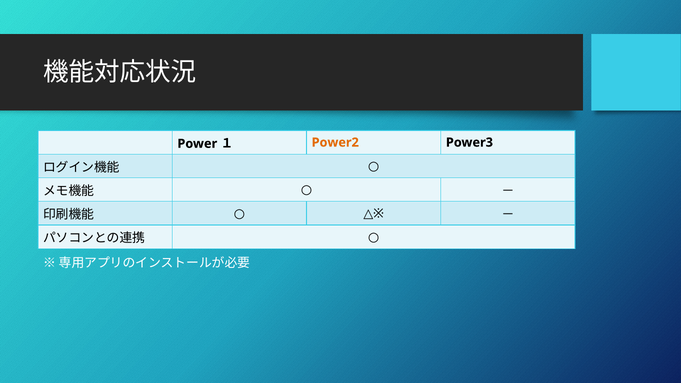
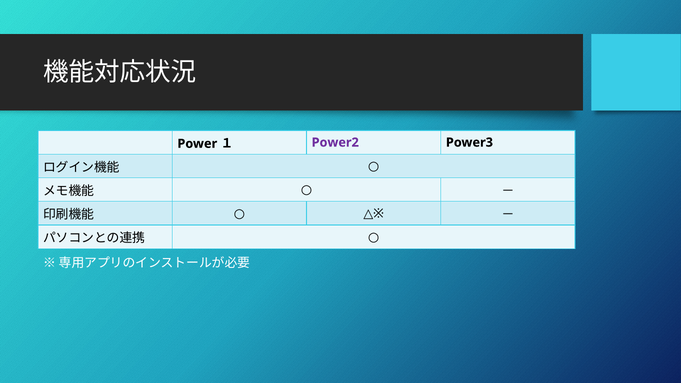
Power2 colour: orange -> purple
